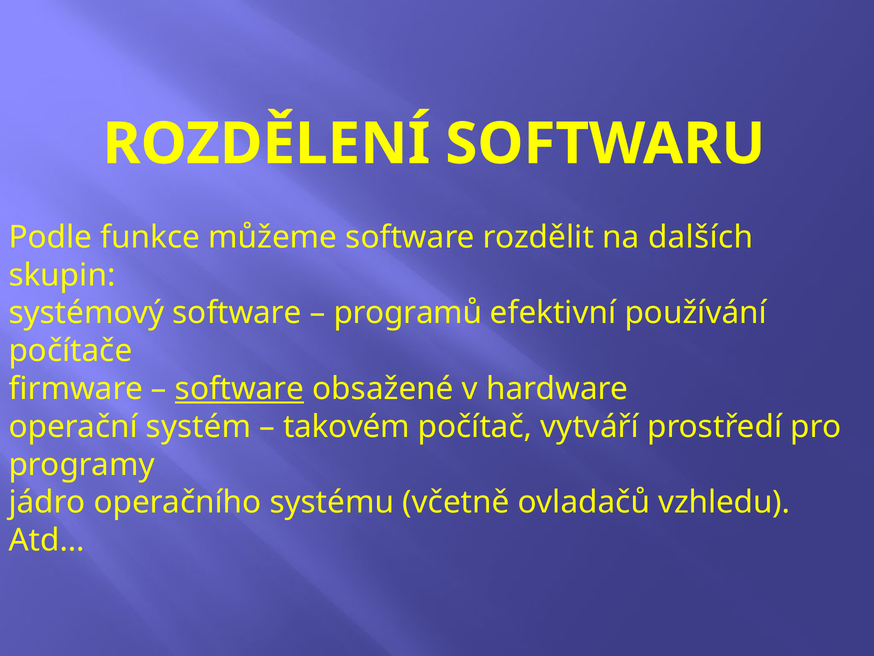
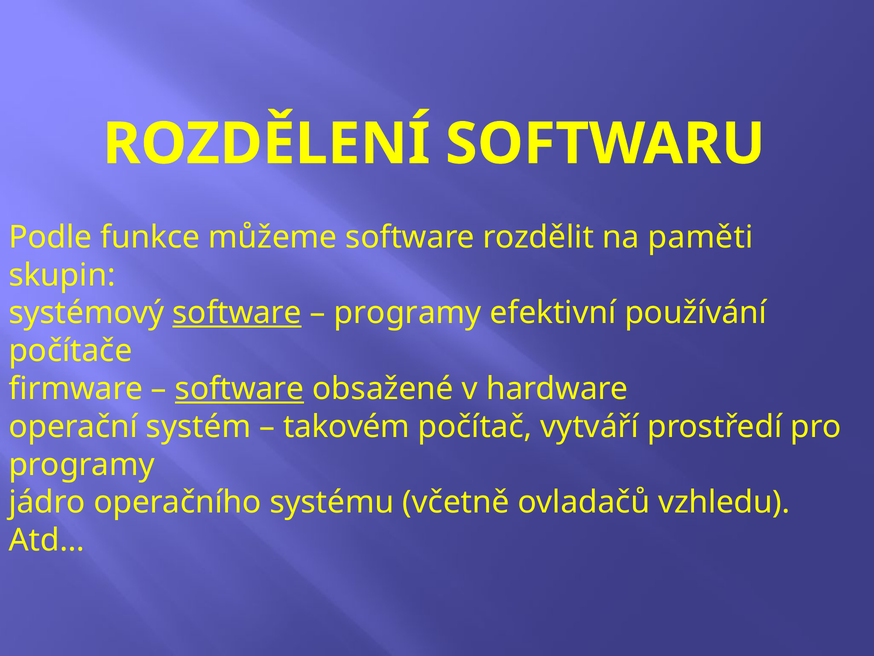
dalších: dalších -> paměti
software at (237, 313) underline: none -> present
programů at (408, 313): programů -> programy
